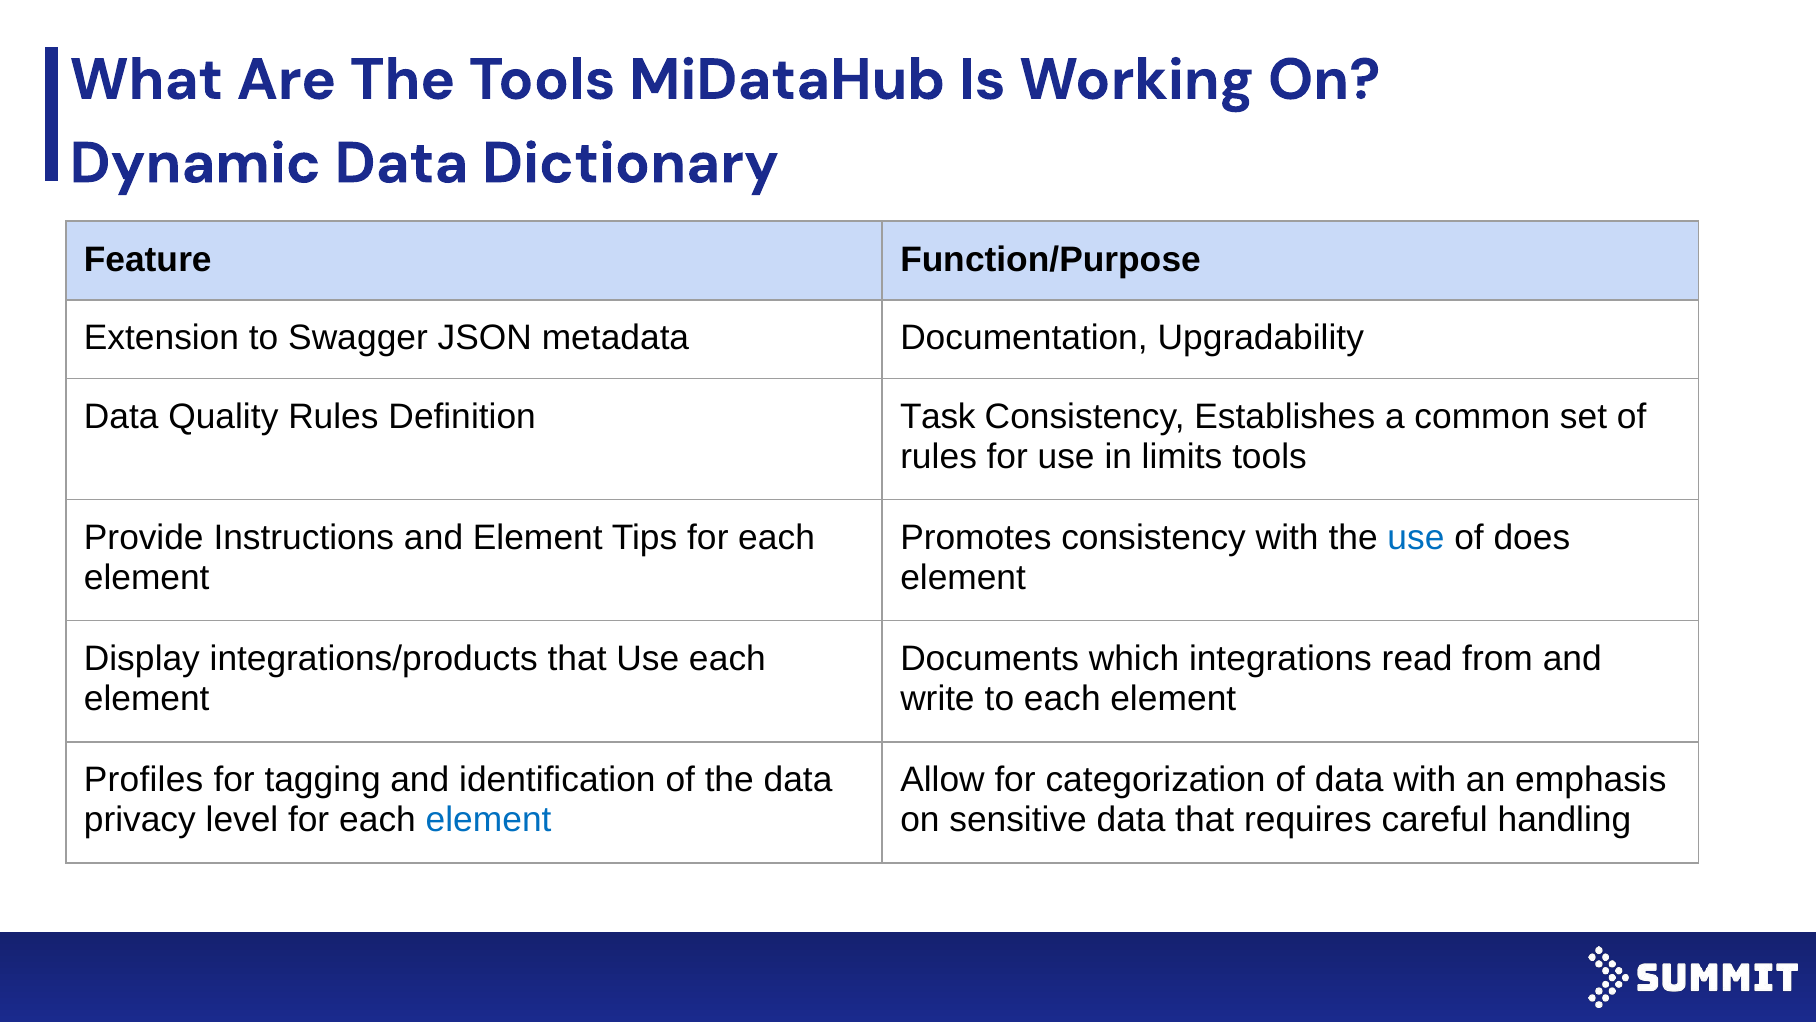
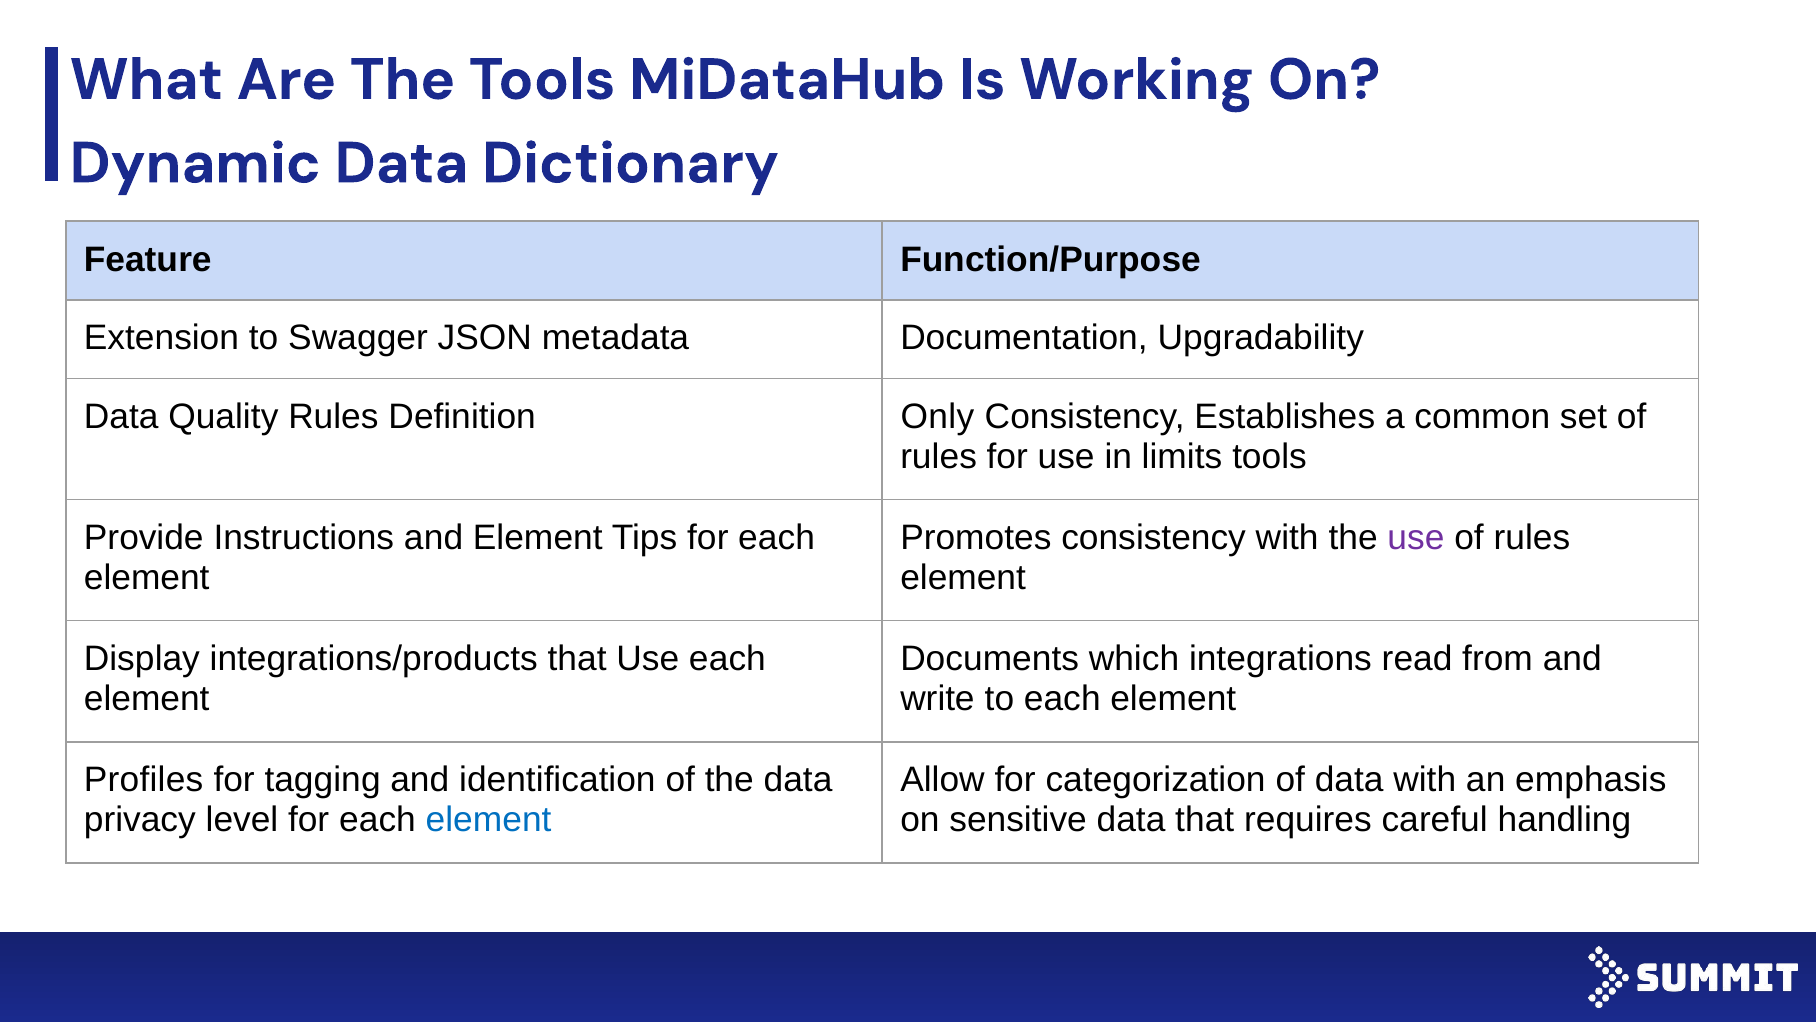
Task: Task -> Only
use at (1416, 538) colour: blue -> purple
does at (1532, 538): does -> rules
